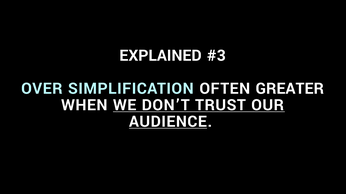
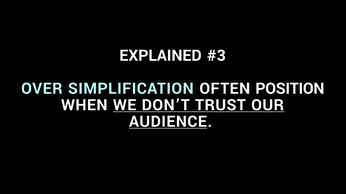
GREATER: GREATER -> POSITION
